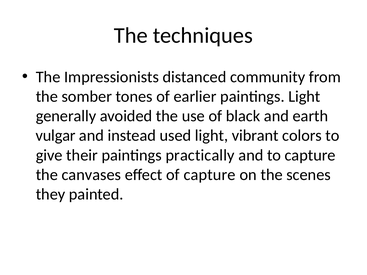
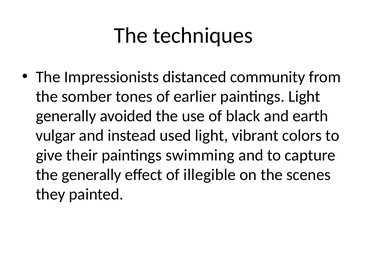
practically: practically -> swimming
the canvases: canvases -> generally
of capture: capture -> illegible
